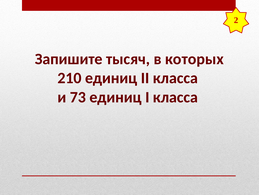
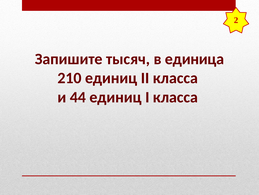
которых: которых -> единица
73: 73 -> 44
